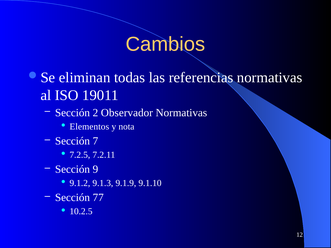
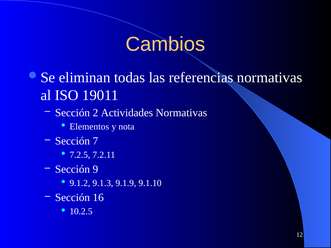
Observador: Observador -> Actividades
77: 77 -> 16
